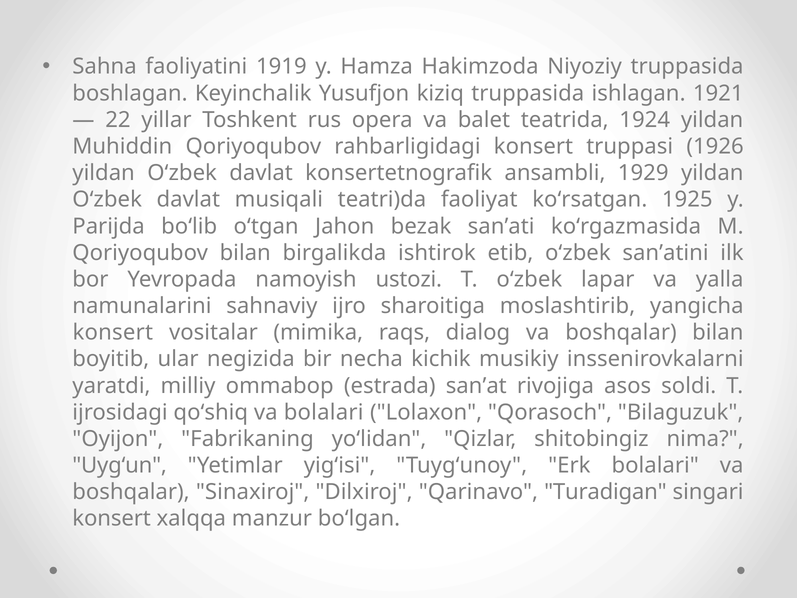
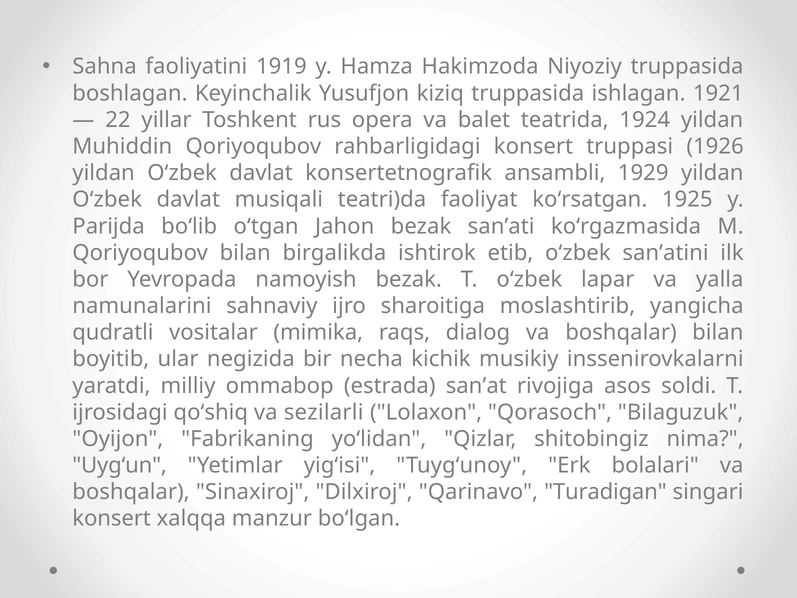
namoyish ustozi: ustozi -> bezak
konsert at (113, 332): konsert -> qudratli
va bolalari: bolalari -> sezilarli
